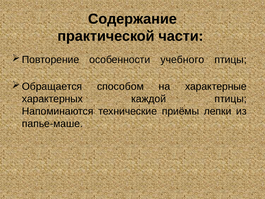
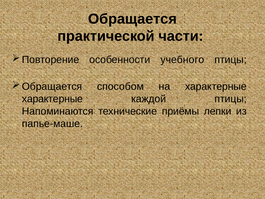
Содержание: Содержание -> Обращается
характерных at (52, 99): характерных -> характерные
